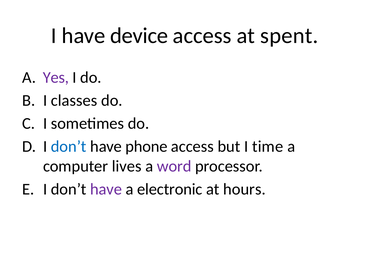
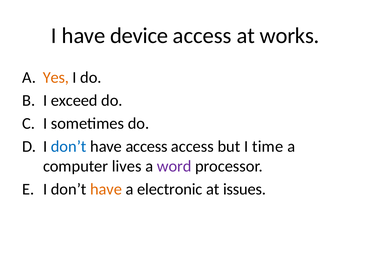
spent: spent -> works
Yes colour: purple -> orange
classes: classes -> exceed
have phone: phone -> access
have at (106, 189) colour: purple -> orange
hours: hours -> issues
